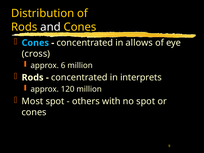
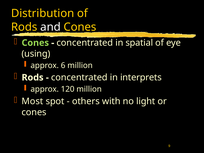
Cones at (35, 43) colour: light blue -> light green
allows: allows -> spatial
cross: cross -> using
no spot: spot -> light
